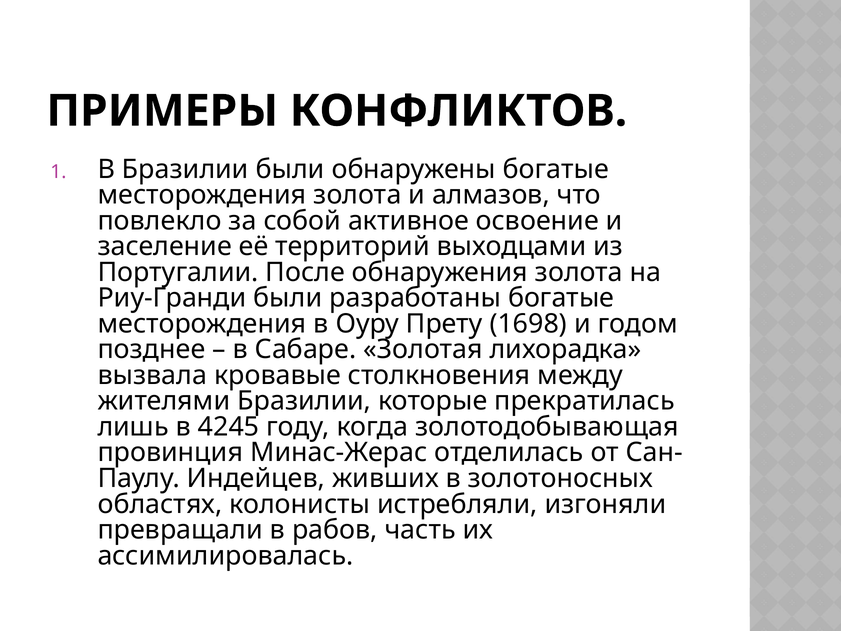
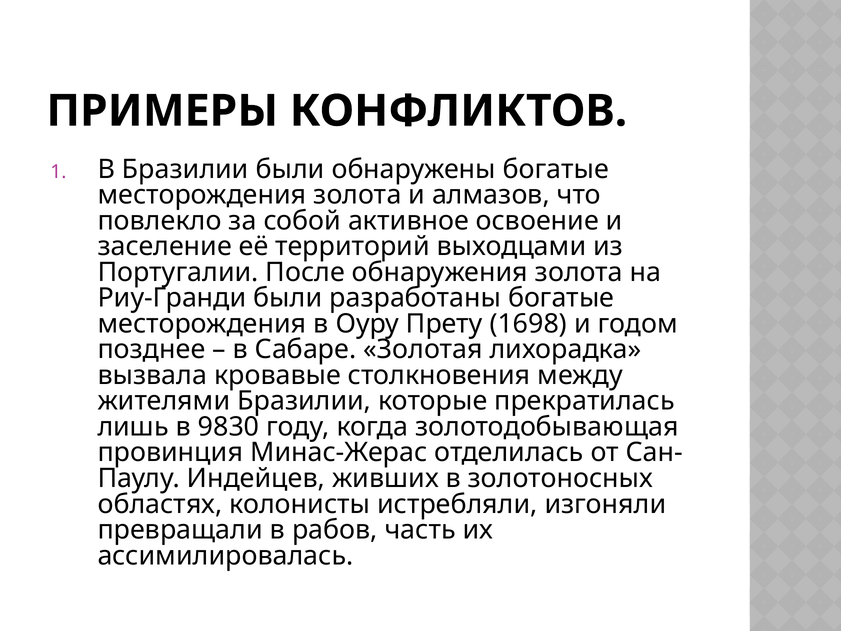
4245: 4245 -> 9830
